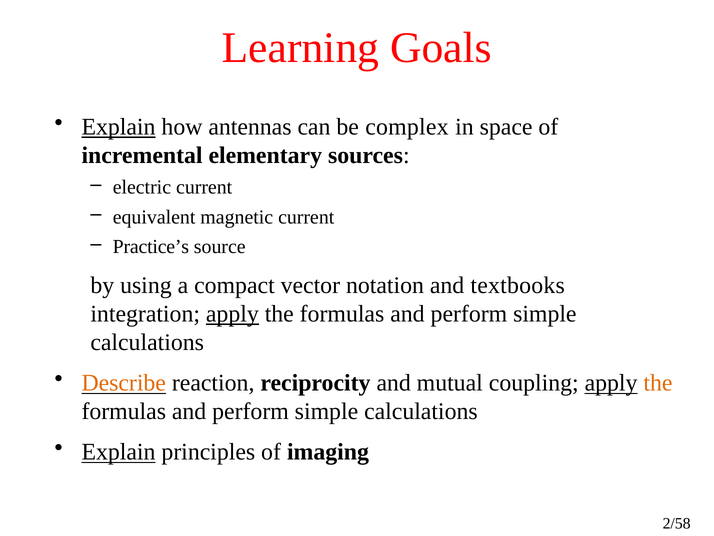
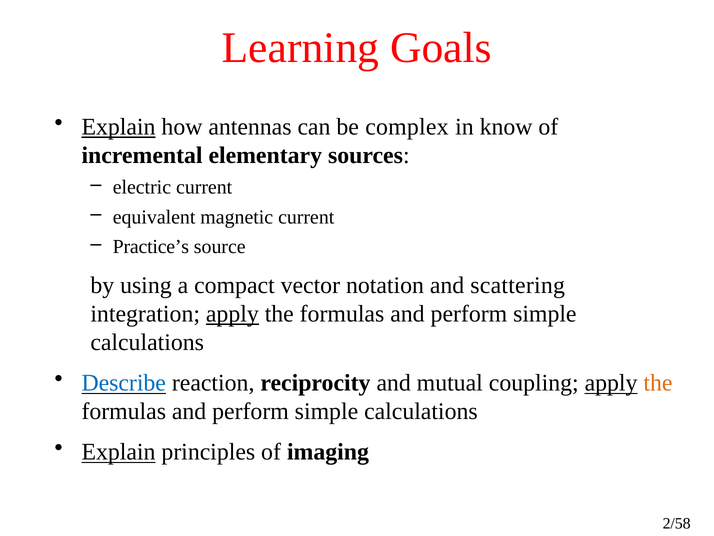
space: space -> know
textbooks: textbooks -> scattering
Describe colour: orange -> blue
